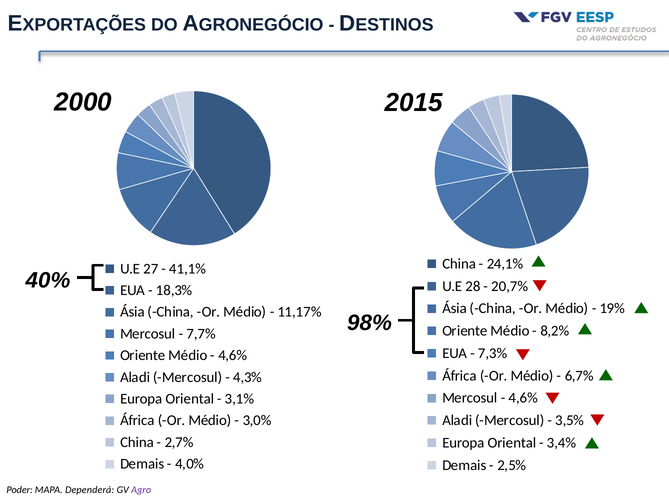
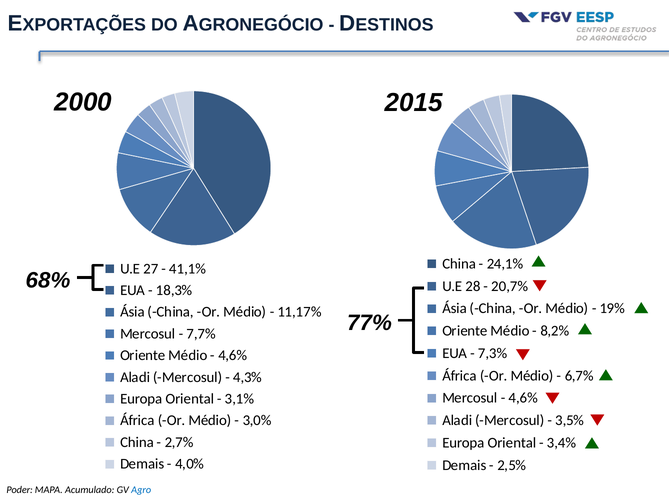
40%: 40% -> 68%
98%: 98% -> 77%
Dependerá: Dependerá -> Acumulado
Agro colour: purple -> blue
